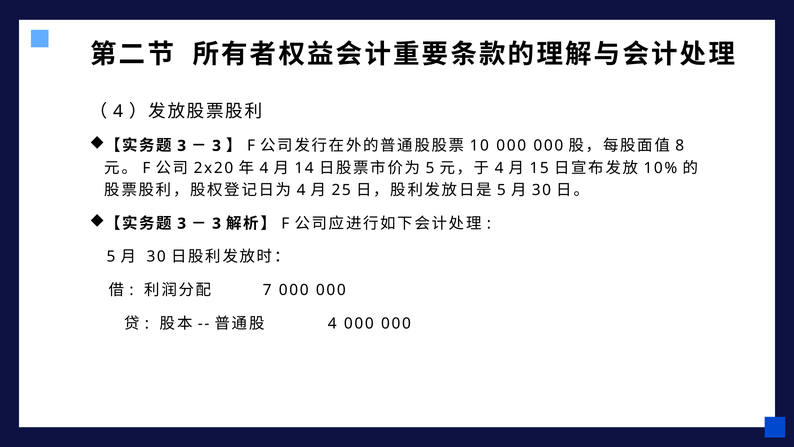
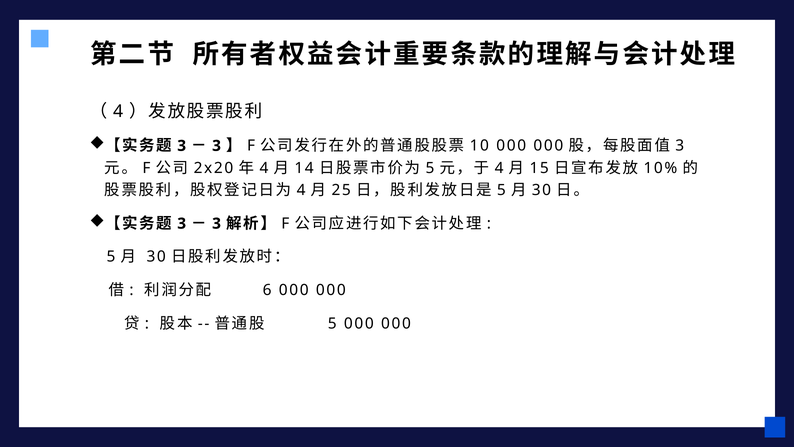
8 at (680, 146): 8 -> 3
7: 7 -> 6
4 at (332, 323): 4 -> 5
